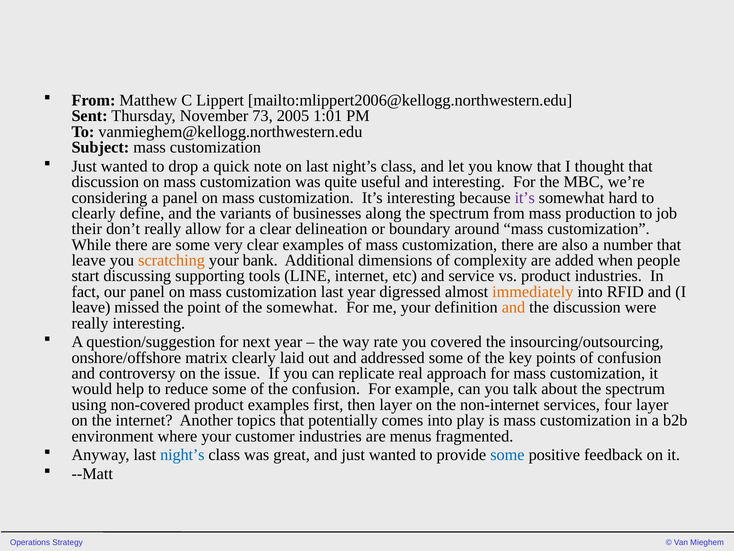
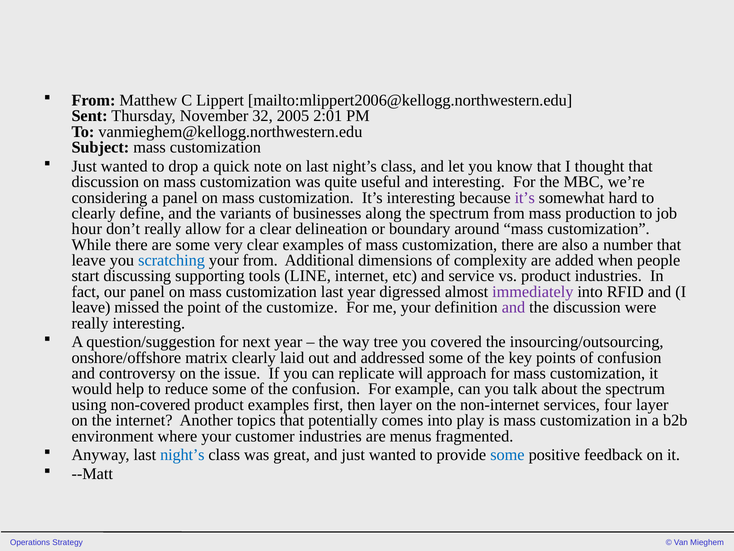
73: 73 -> 32
1:01: 1:01 -> 2:01
their: their -> hour
scratching colour: orange -> blue
your bank: bank -> from
immediately colour: orange -> purple
the somewhat: somewhat -> customize
and at (513, 307) colour: orange -> purple
rate: rate -> tree
real: real -> will
